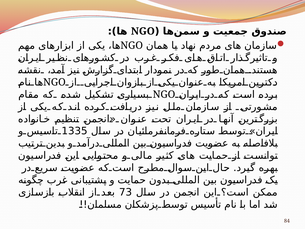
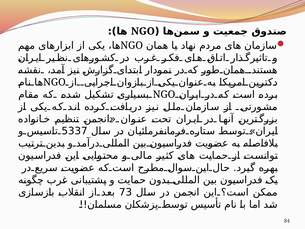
1335: 1335 -> 5337
